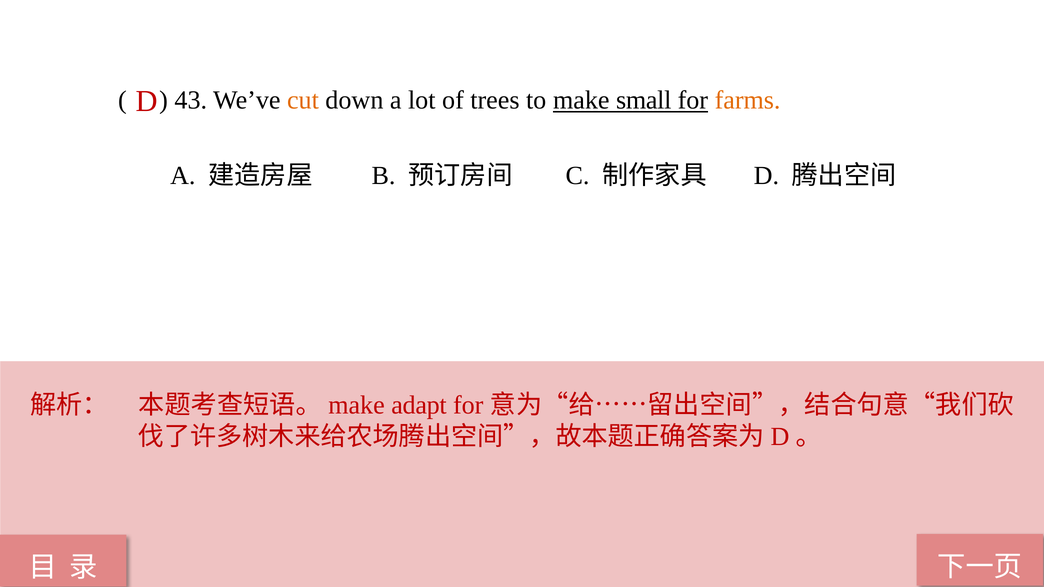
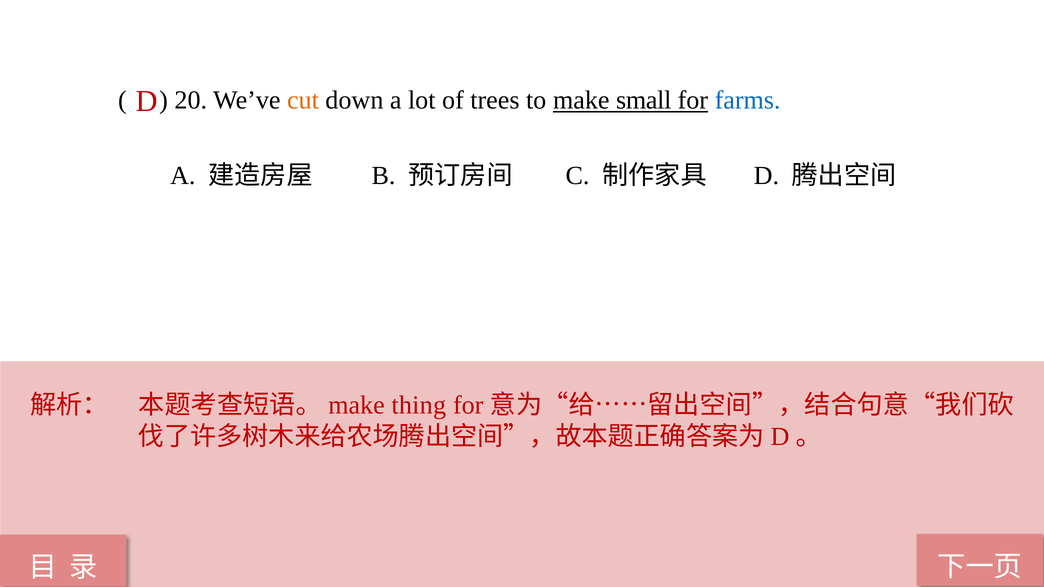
43: 43 -> 20
farms colour: orange -> blue
adapt: adapt -> thing
